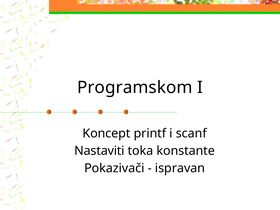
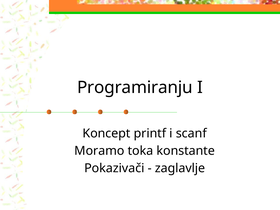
Programskom: Programskom -> Programiranju
Nastaviti: Nastaviti -> Moramo
ispravan: ispravan -> zaglavlje
